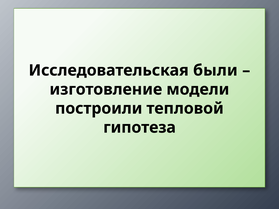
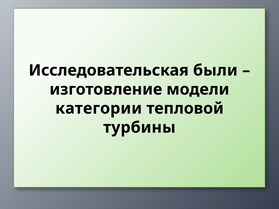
построили: построили -> категории
гипотеза: гипотеза -> турбины
